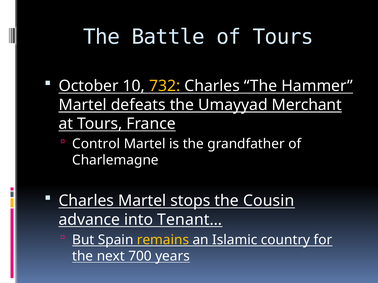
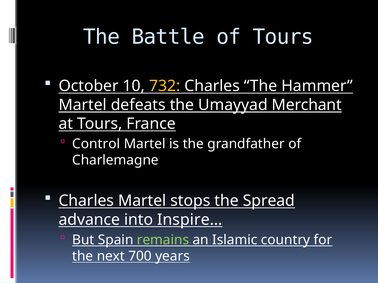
Cousin: Cousin -> Spread
Tenant…: Tenant… -> Inspire…
remains colour: yellow -> light green
